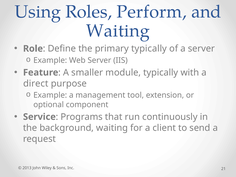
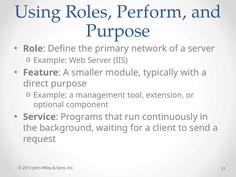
Waiting at (118, 31): Waiting -> Purpose
primary typically: typically -> network
